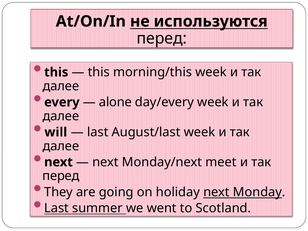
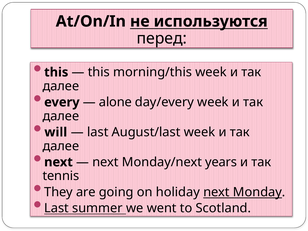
meet: meet -> years
перед at (61, 176): перед -> tennis
